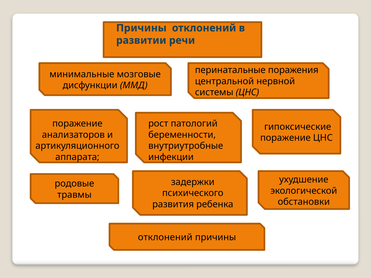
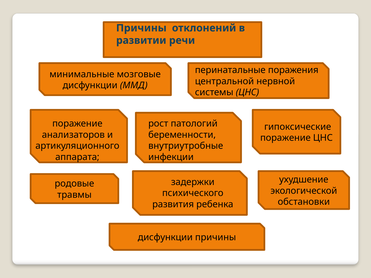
отклонений at (165, 238): отклонений -> дисфункции
